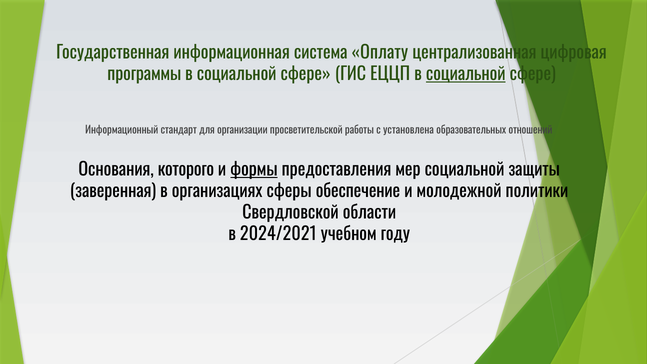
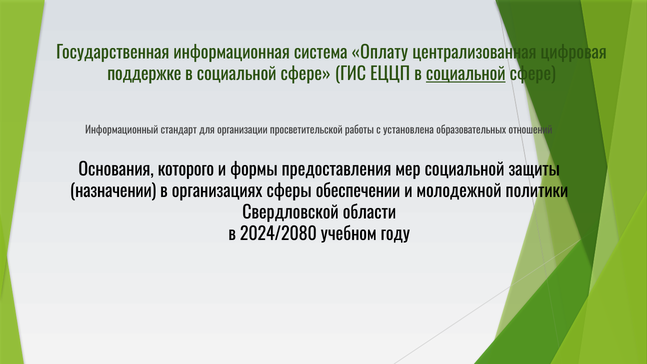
программы: программы -> поддержке
формы underline: present -> none
заверенная: заверенная -> назначении
обеспечение: обеспечение -> обеспечении
2024/2021: 2024/2021 -> 2024/2080
